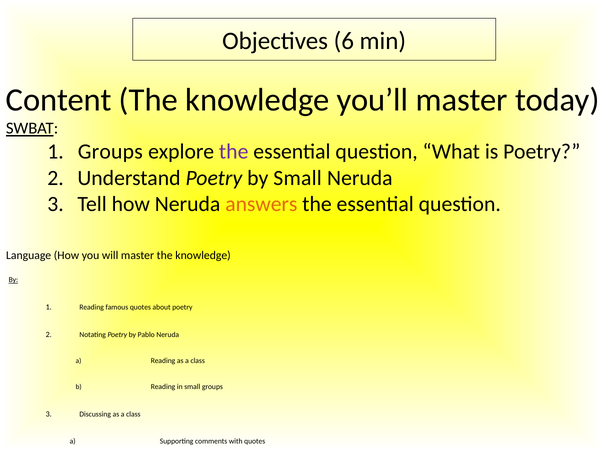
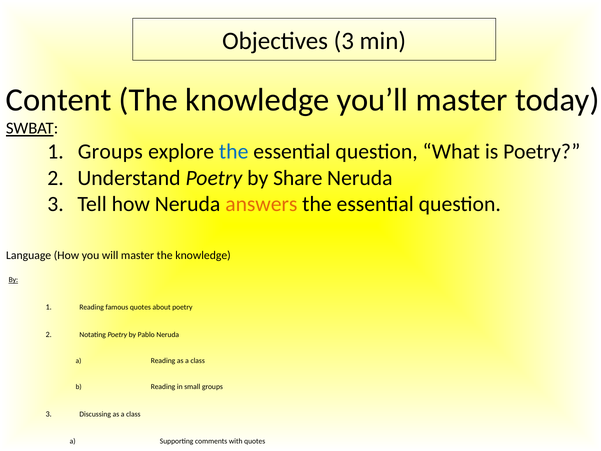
Objectives 6: 6 -> 3
the at (234, 152) colour: purple -> blue
by Small: Small -> Share
